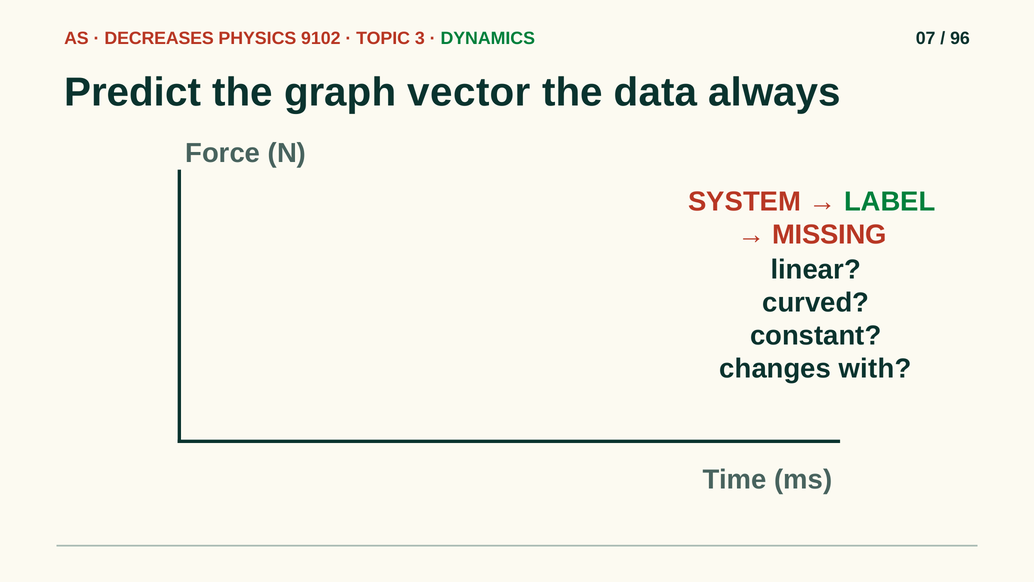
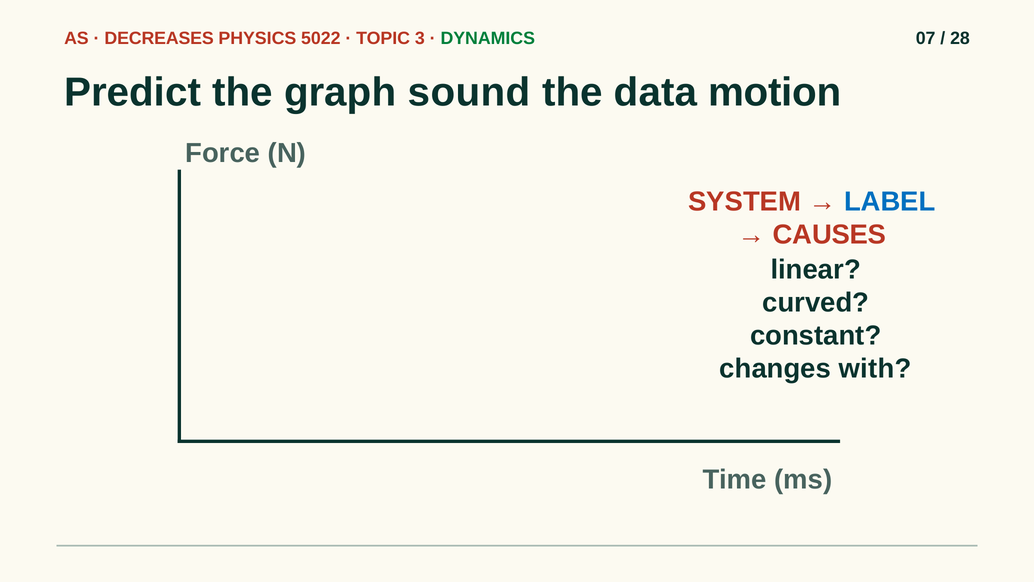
9102: 9102 -> 5022
96: 96 -> 28
vector: vector -> sound
always: always -> motion
LABEL colour: green -> blue
MISSING: MISSING -> CAUSES
